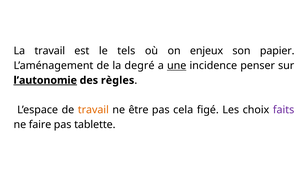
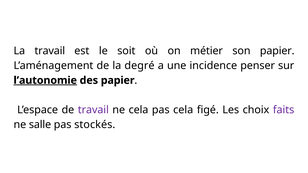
tels: tels -> soit
enjeux: enjeux -> métier
une underline: present -> none
des règles: règles -> papier
travail at (93, 110) colour: orange -> purple
ne être: être -> cela
faire: faire -> salle
tablette: tablette -> stockés
